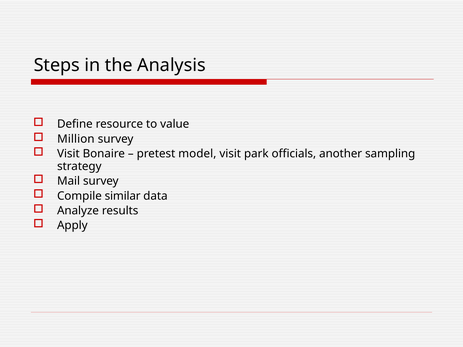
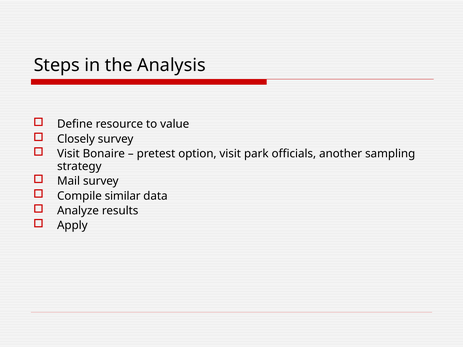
Million: Million -> Closely
model: model -> option
